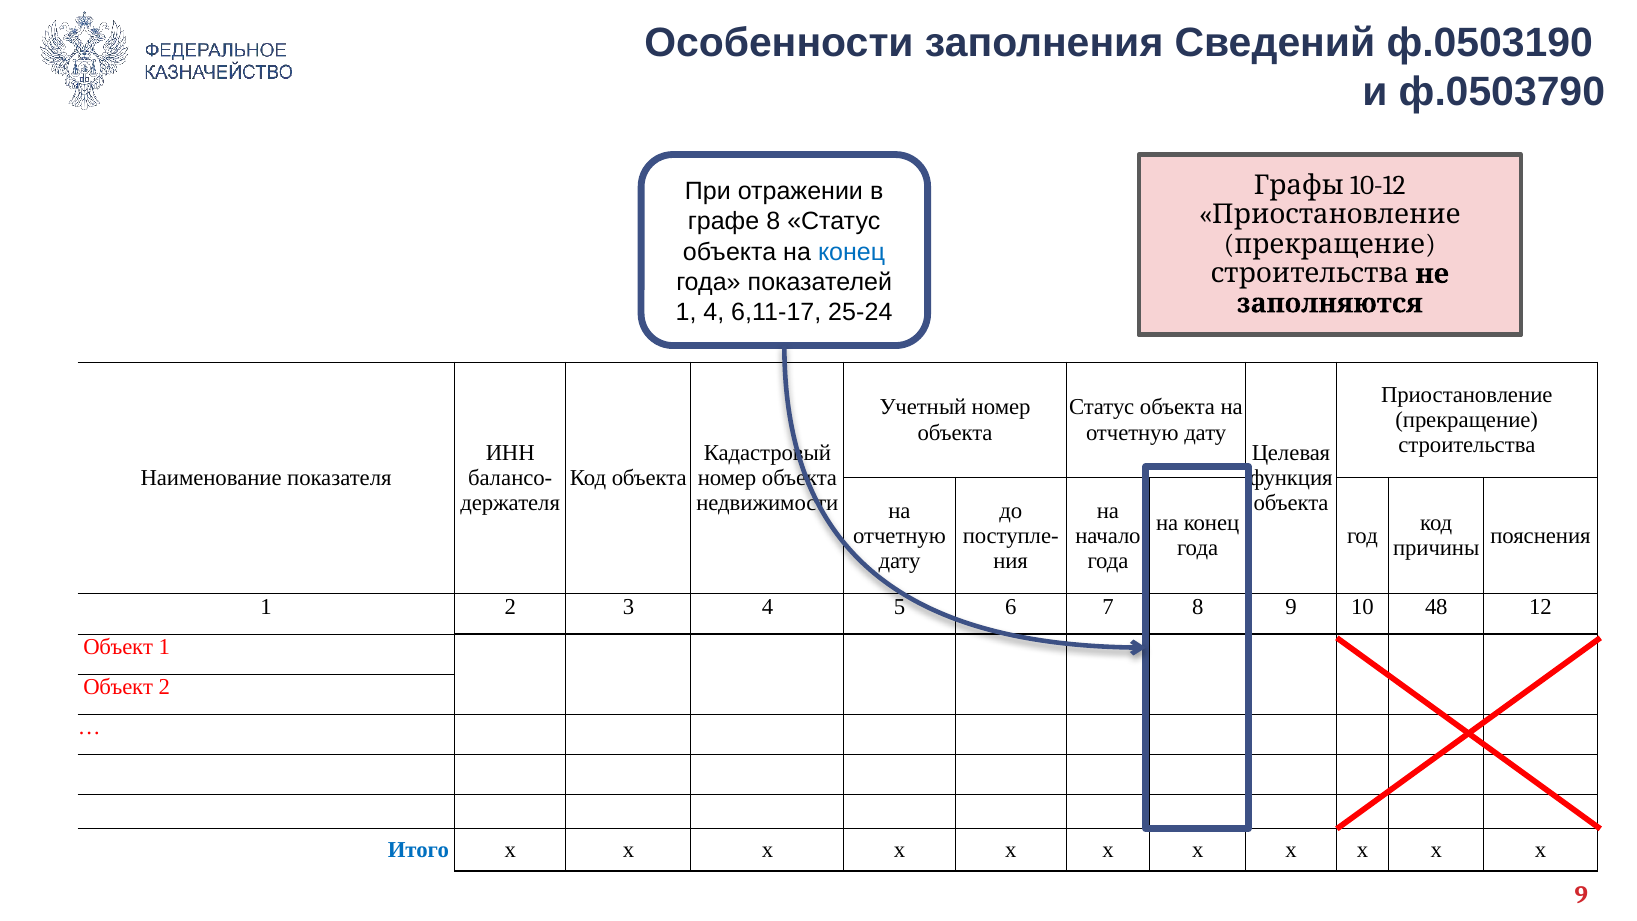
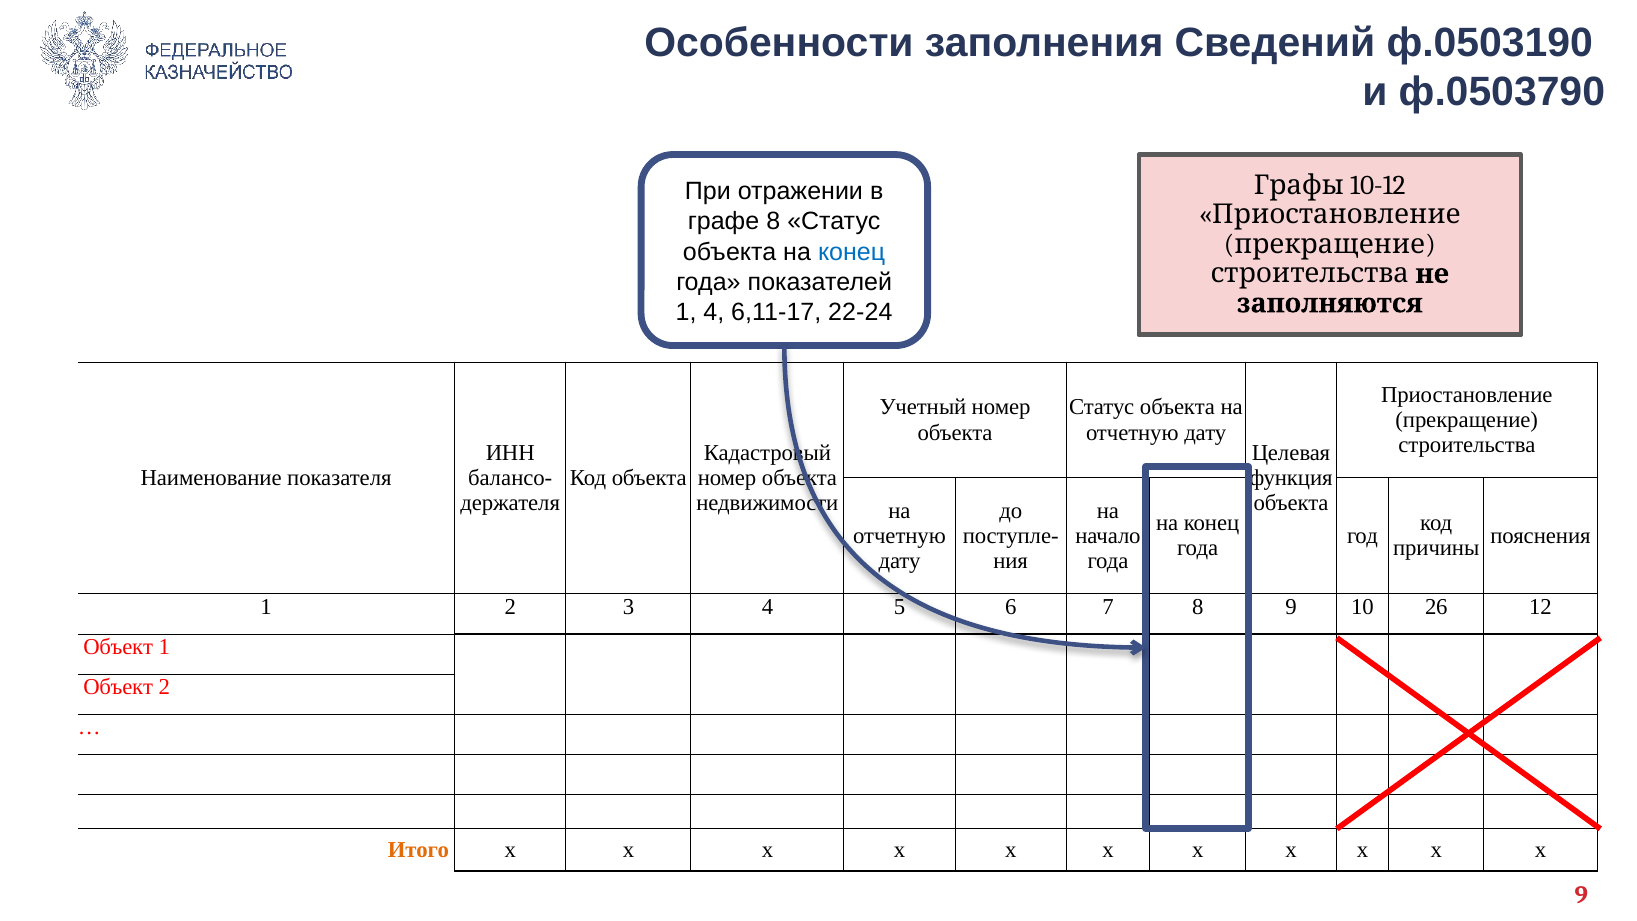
25-24: 25-24 -> 22-24
48: 48 -> 26
Итого colour: blue -> orange
